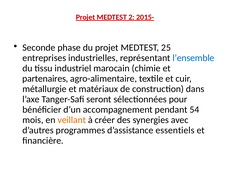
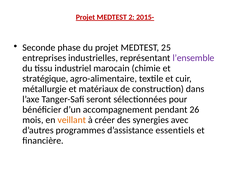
l’ensemble colour: blue -> purple
partenaires: partenaires -> stratégique
54: 54 -> 26
